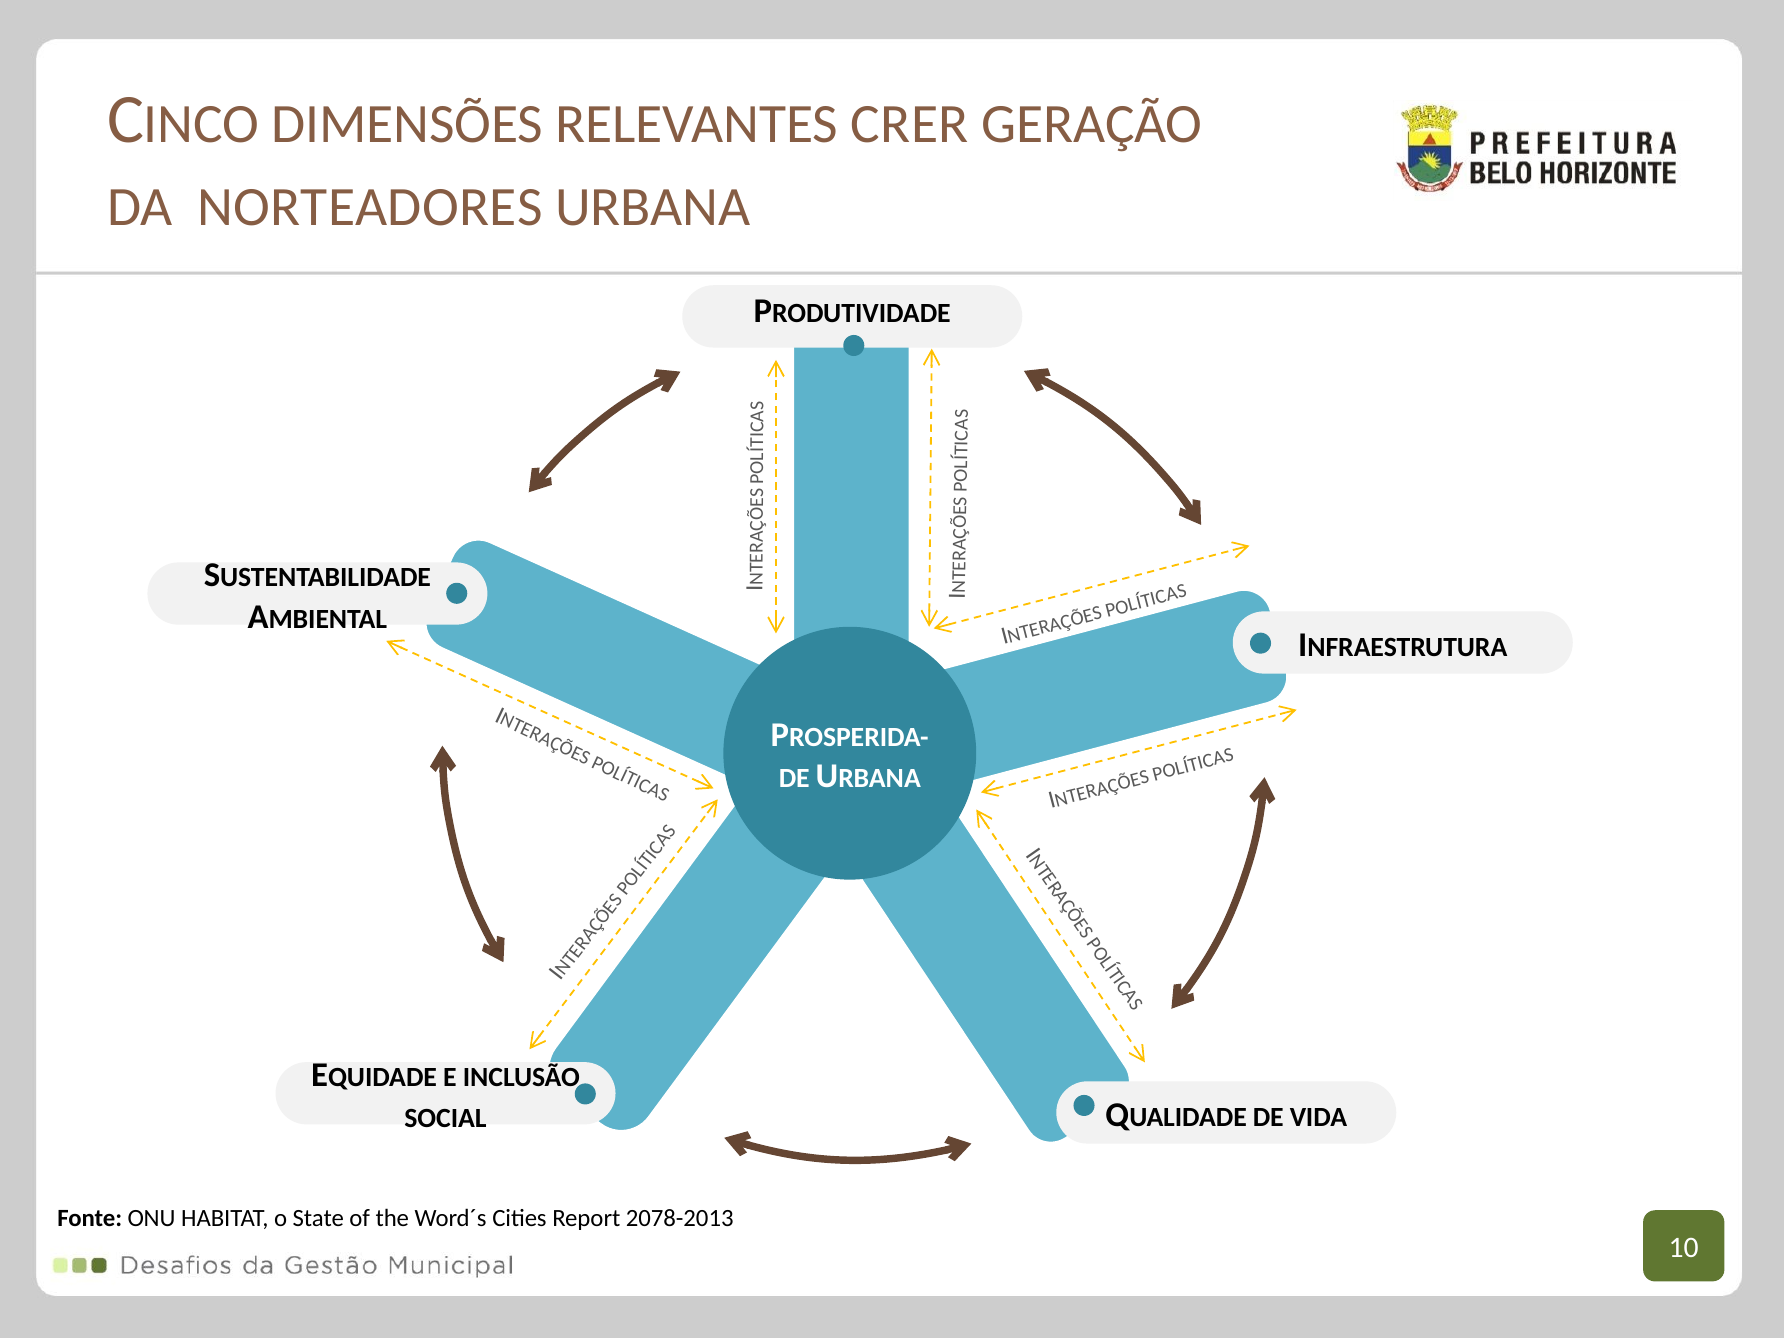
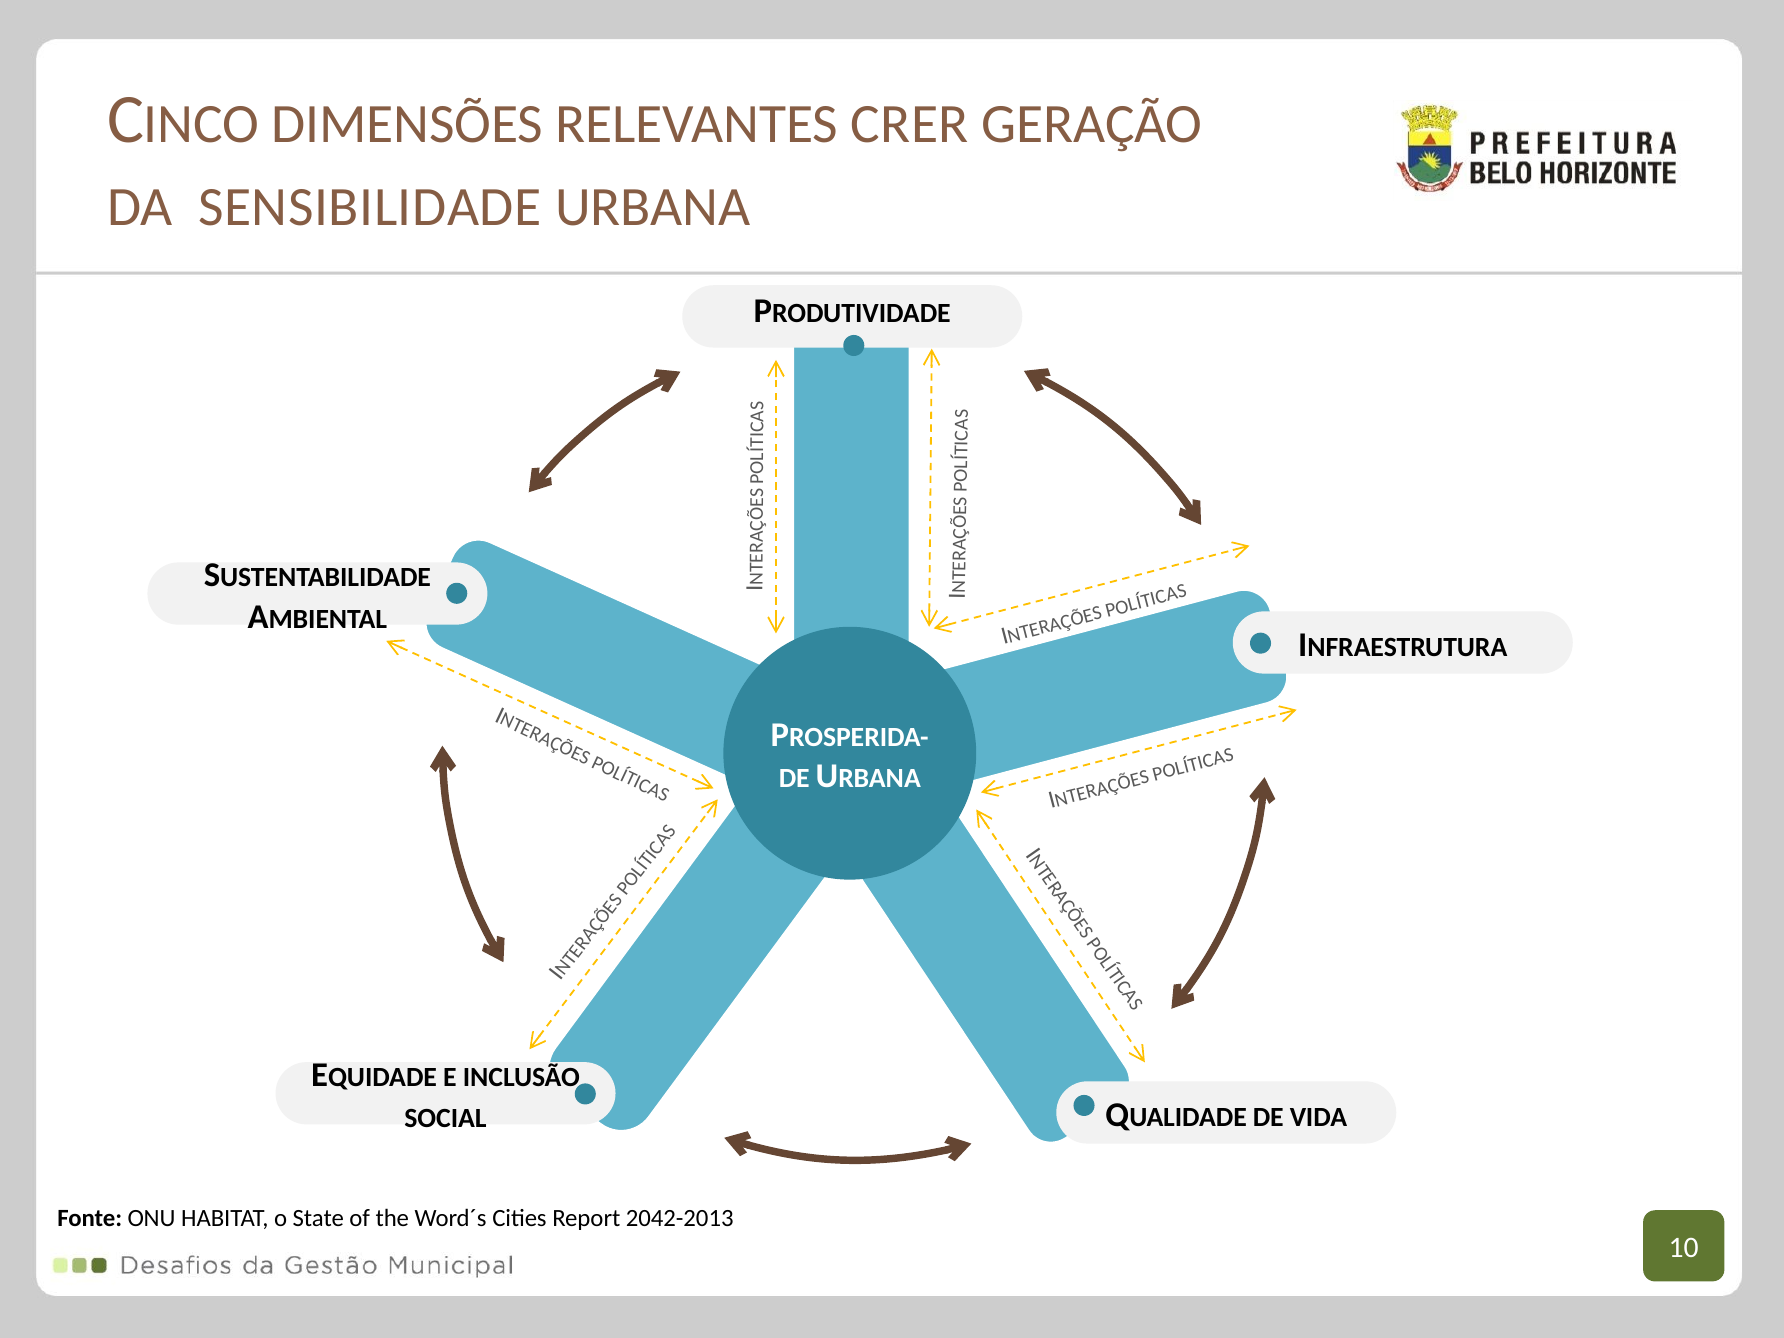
NORTEADORES: NORTEADORES -> SENSIBILIDADE
2078-2013: 2078-2013 -> 2042-2013
